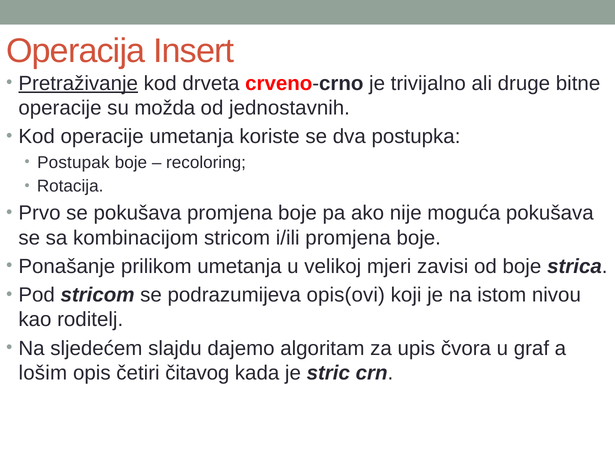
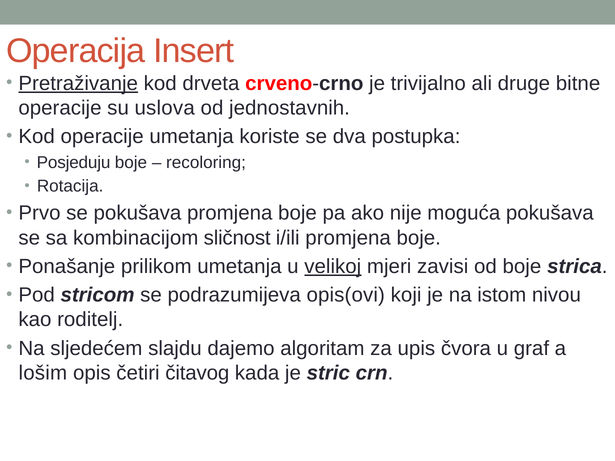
možda: možda -> uslova
Postupak: Postupak -> Posjeduju
kombinacijom stricom: stricom -> sličnost
velikoj underline: none -> present
